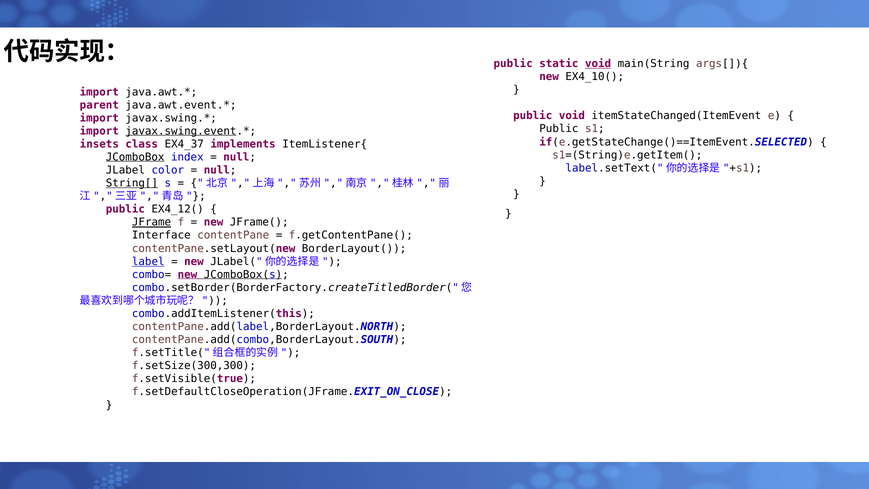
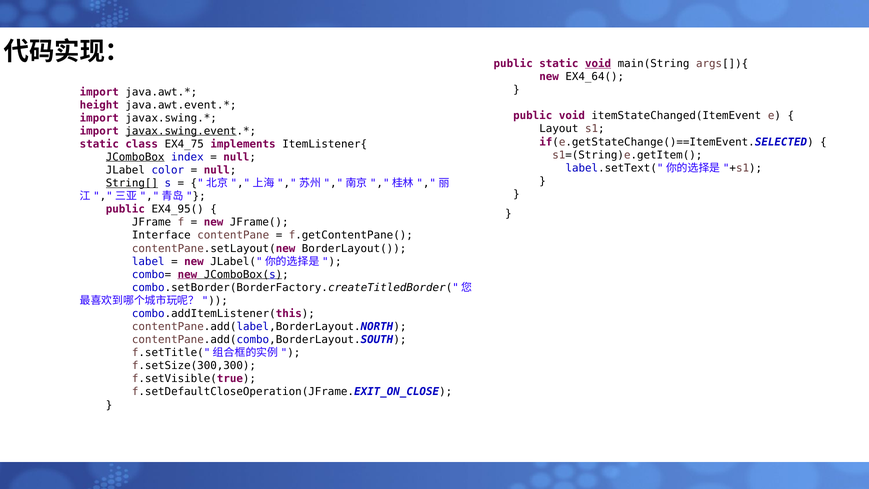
EX4_10(: EX4_10( -> EX4_64(
parent: parent -> height
Public at (559, 129): Public -> Layout
insets at (99, 144): insets -> static
EX4_37: EX4_37 -> EX4_75
EX4_12(: EX4_12( -> EX4_95(
JFrame underline: present -> none
label underline: present -> none
